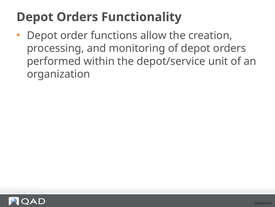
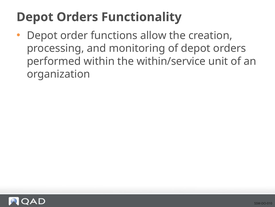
depot/service: depot/service -> within/service
